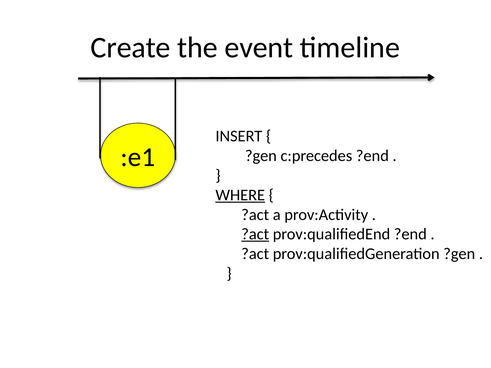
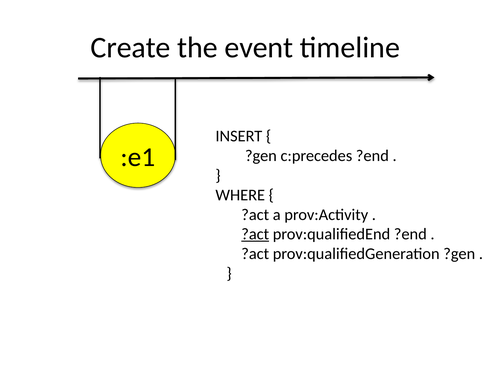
WHERE underline: present -> none
